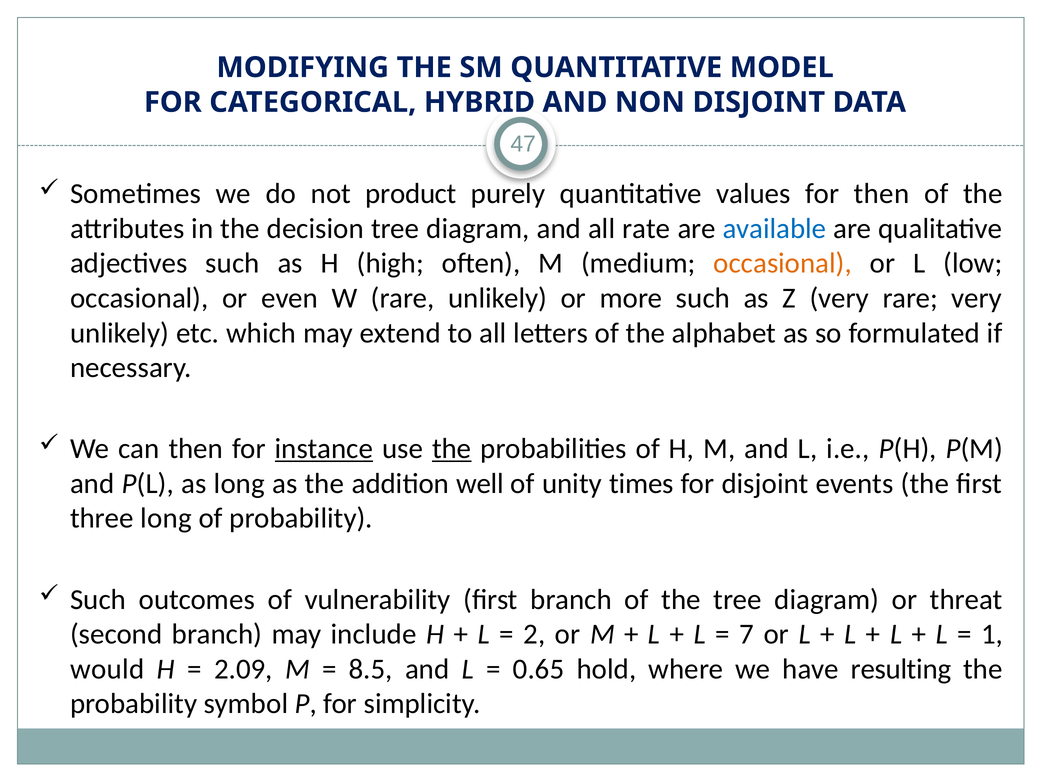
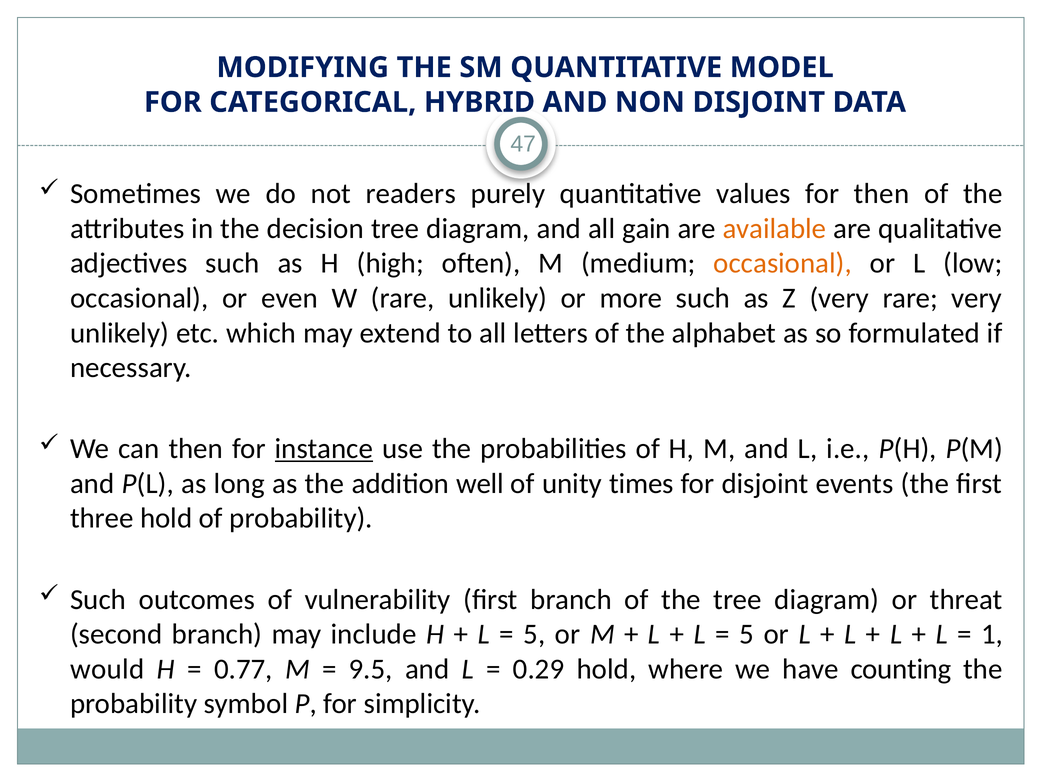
product: product -> readers
rate: rate -> gain
available colour: blue -> orange
the at (452, 449) underline: present -> none
three long: long -> hold
2 at (534, 634): 2 -> 5
7 at (747, 634): 7 -> 5
2.09: 2.09 -> 0.77
8.5: 8.5 -> 9.5
0.65: 0.65 -> 0.29
resulting: resulting -> counting
